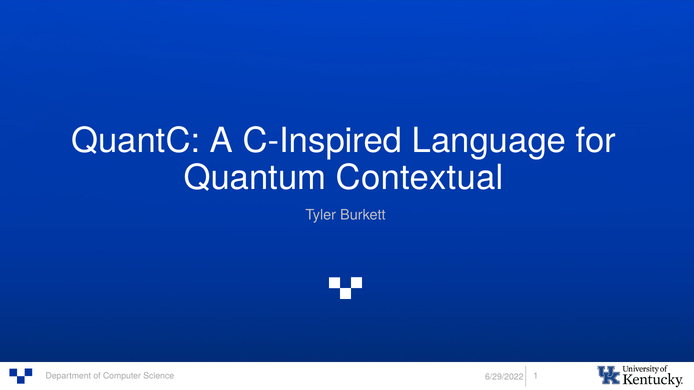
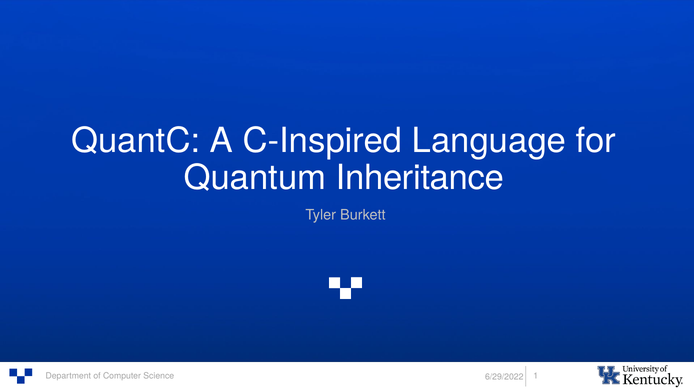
Contextual: Contextual -> Inheritance
